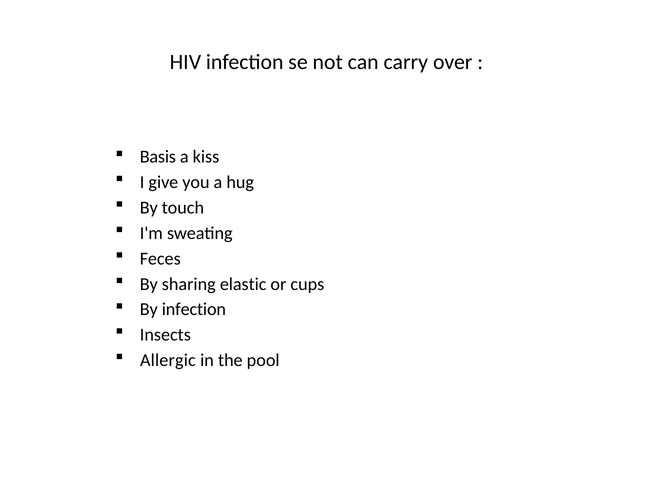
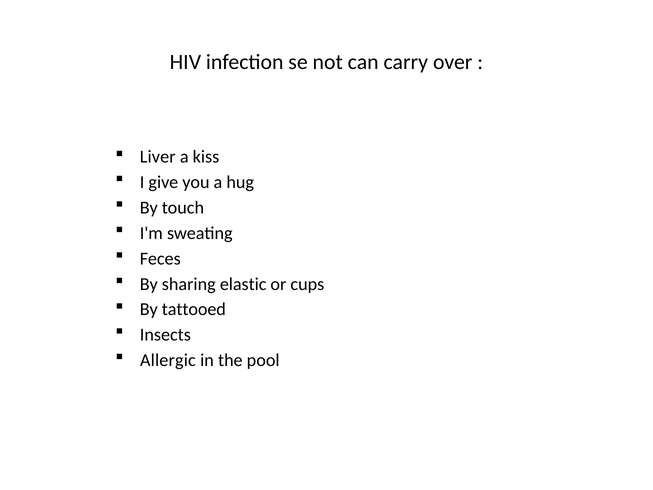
Basis: Basis -> Liver
By infection: infection -> tattooed
